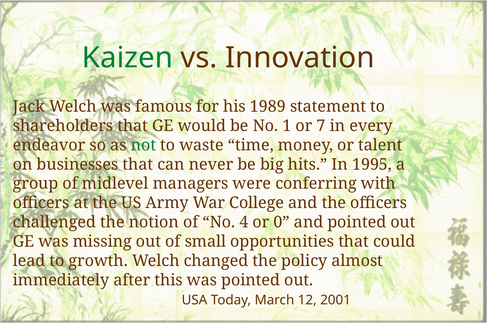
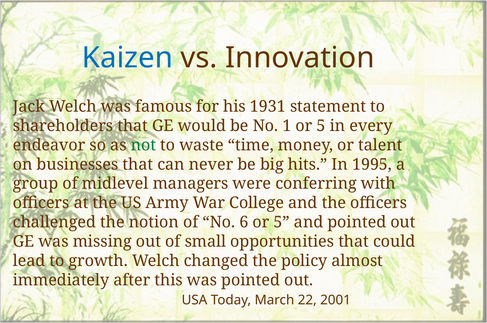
Kaizen colour: green -> blue
1989: 1989 -> 1931
1 or 7: 7 -> 5
4: 4 -> 6
0 at (282, 222): 0 -> 5
12: 12 -> 22
